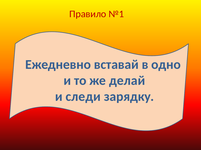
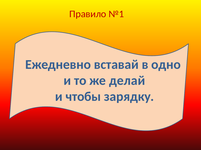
следи: следи -> чтобы
